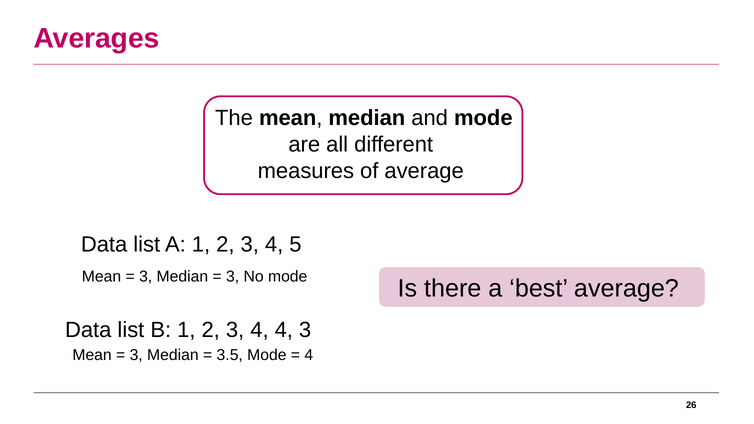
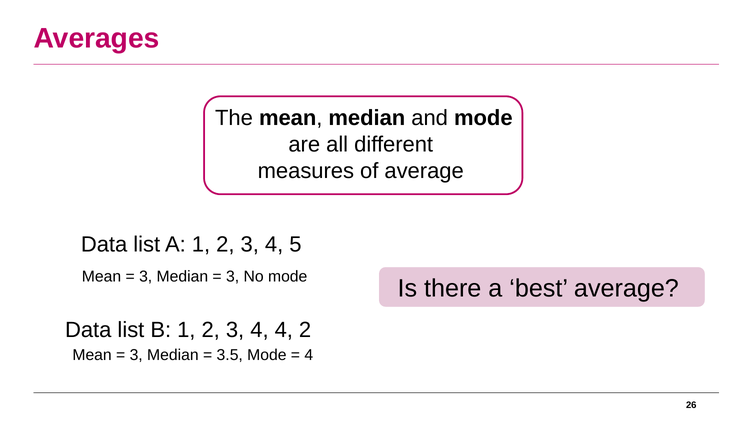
4 3: 3 -> 2
